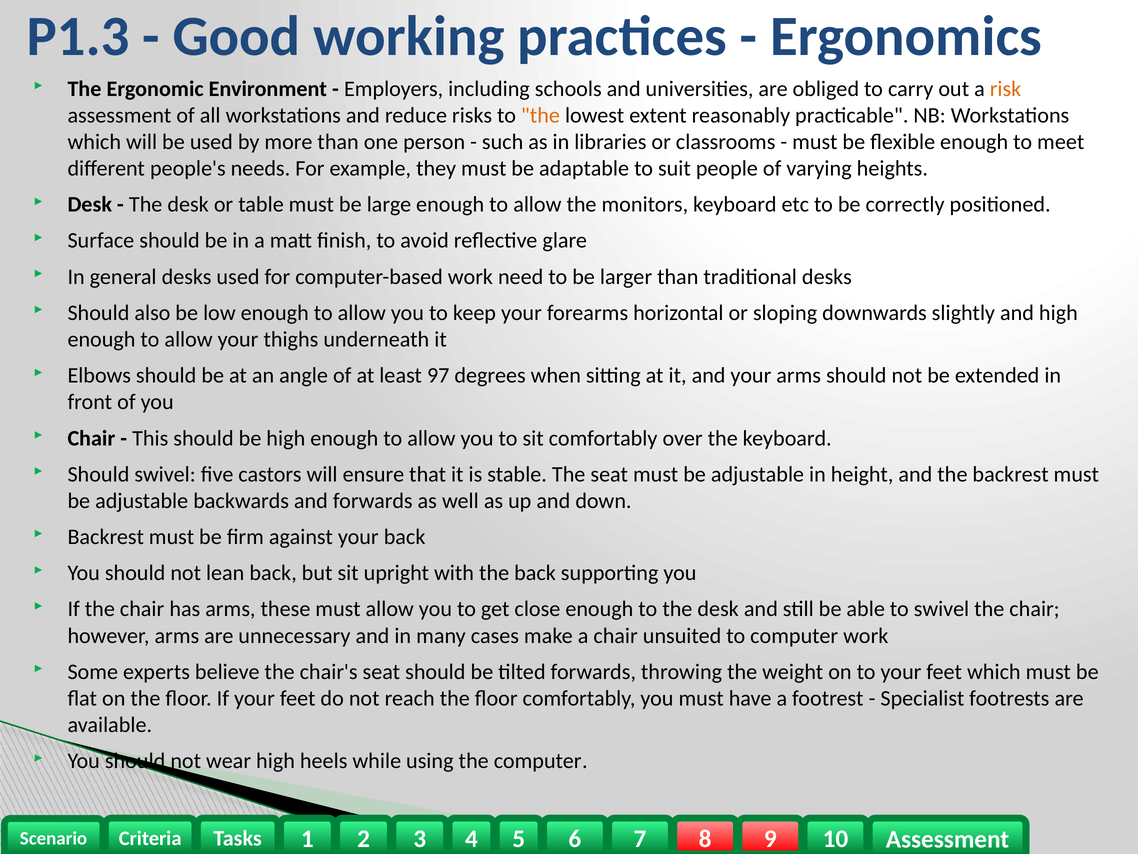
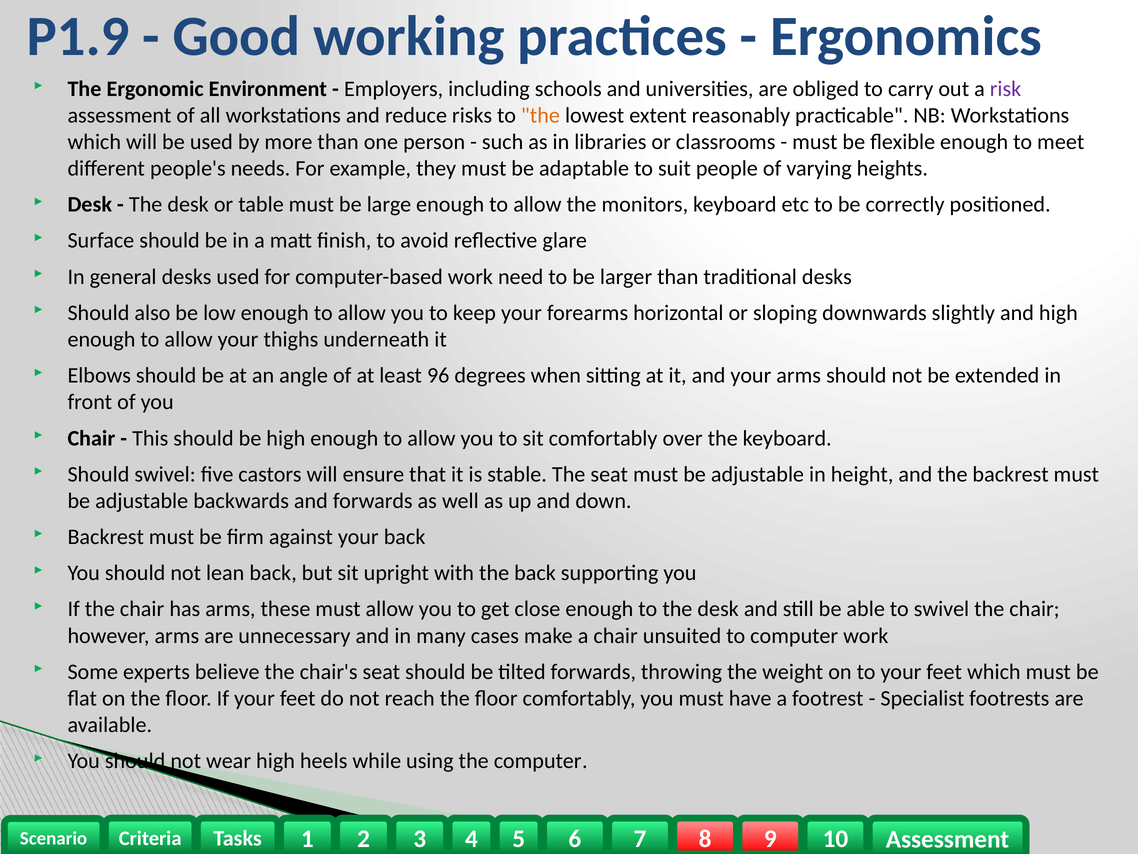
P1.3: P1.3 -> P1.9
risk colour: orange -> purple
97: 97 -> 96
